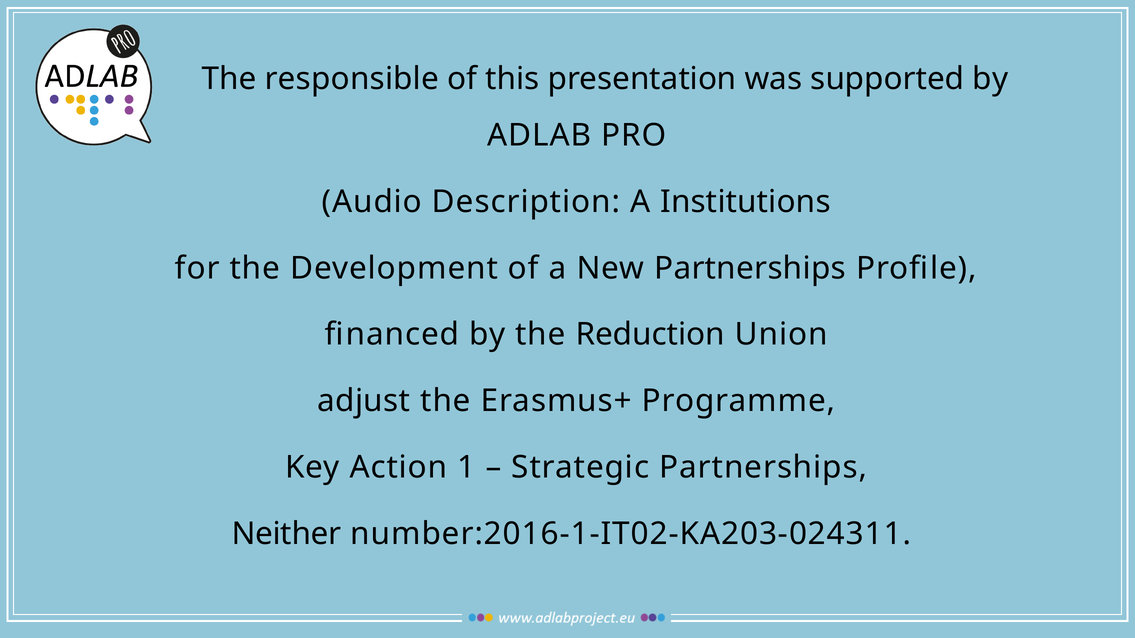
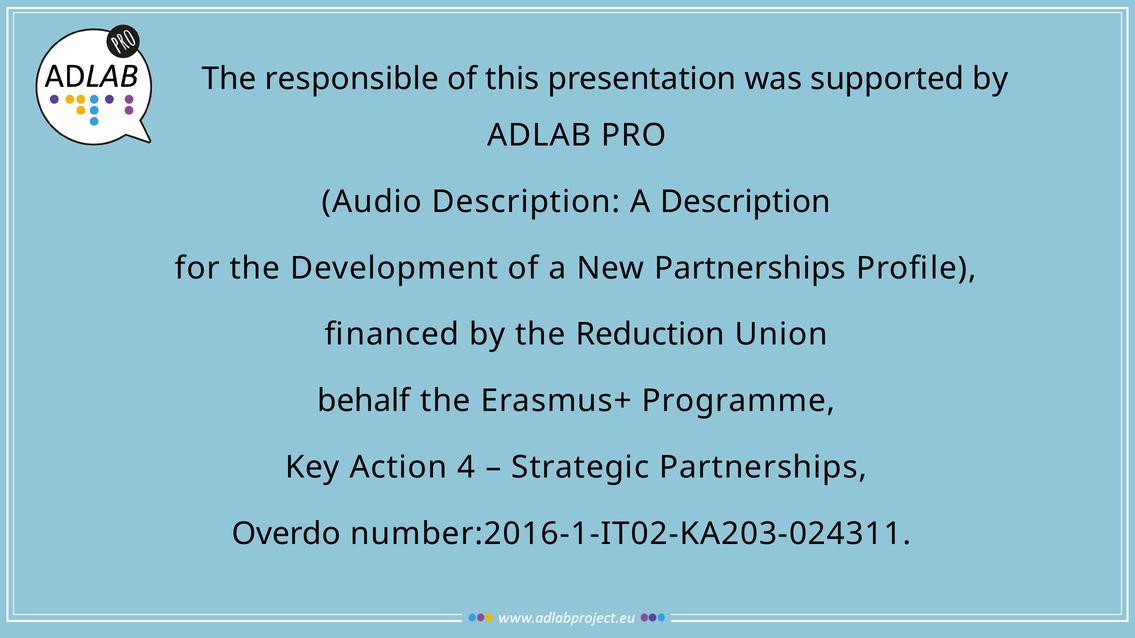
A Institutions: Institutions -> Description
adjust: adjust -> behalf
1: 1 -> 4
Neither: Neither -> Overdo
